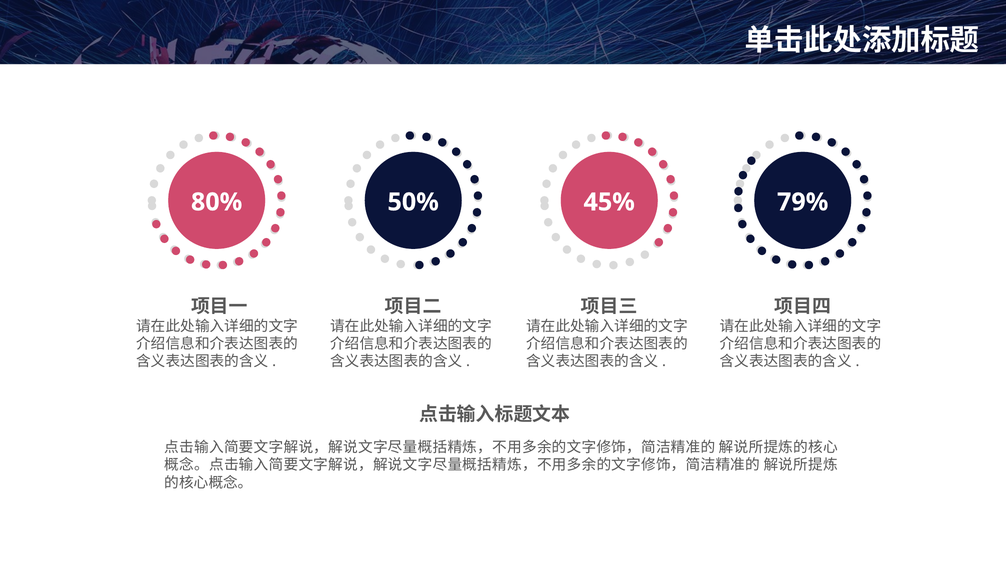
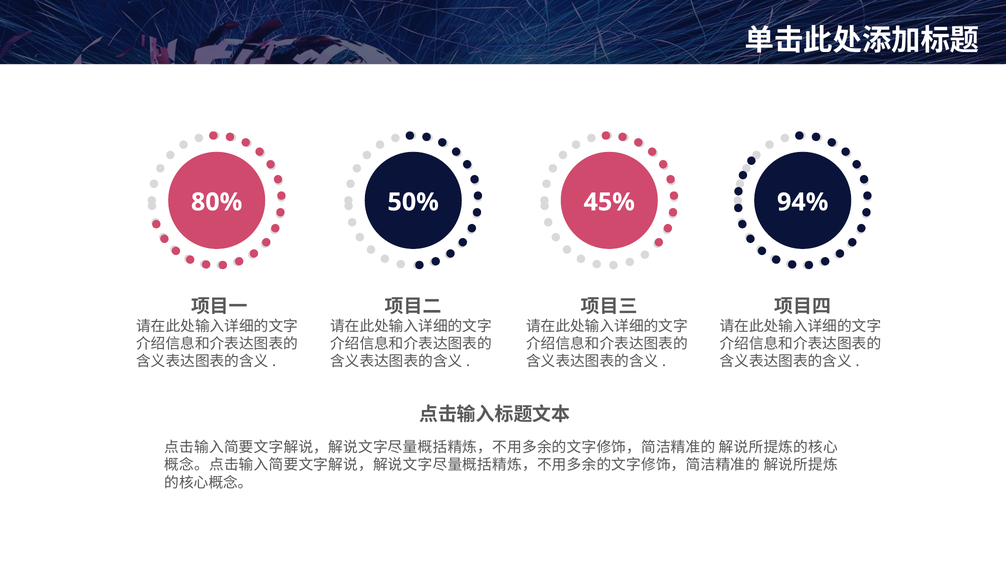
79%: 79% -> 94%
